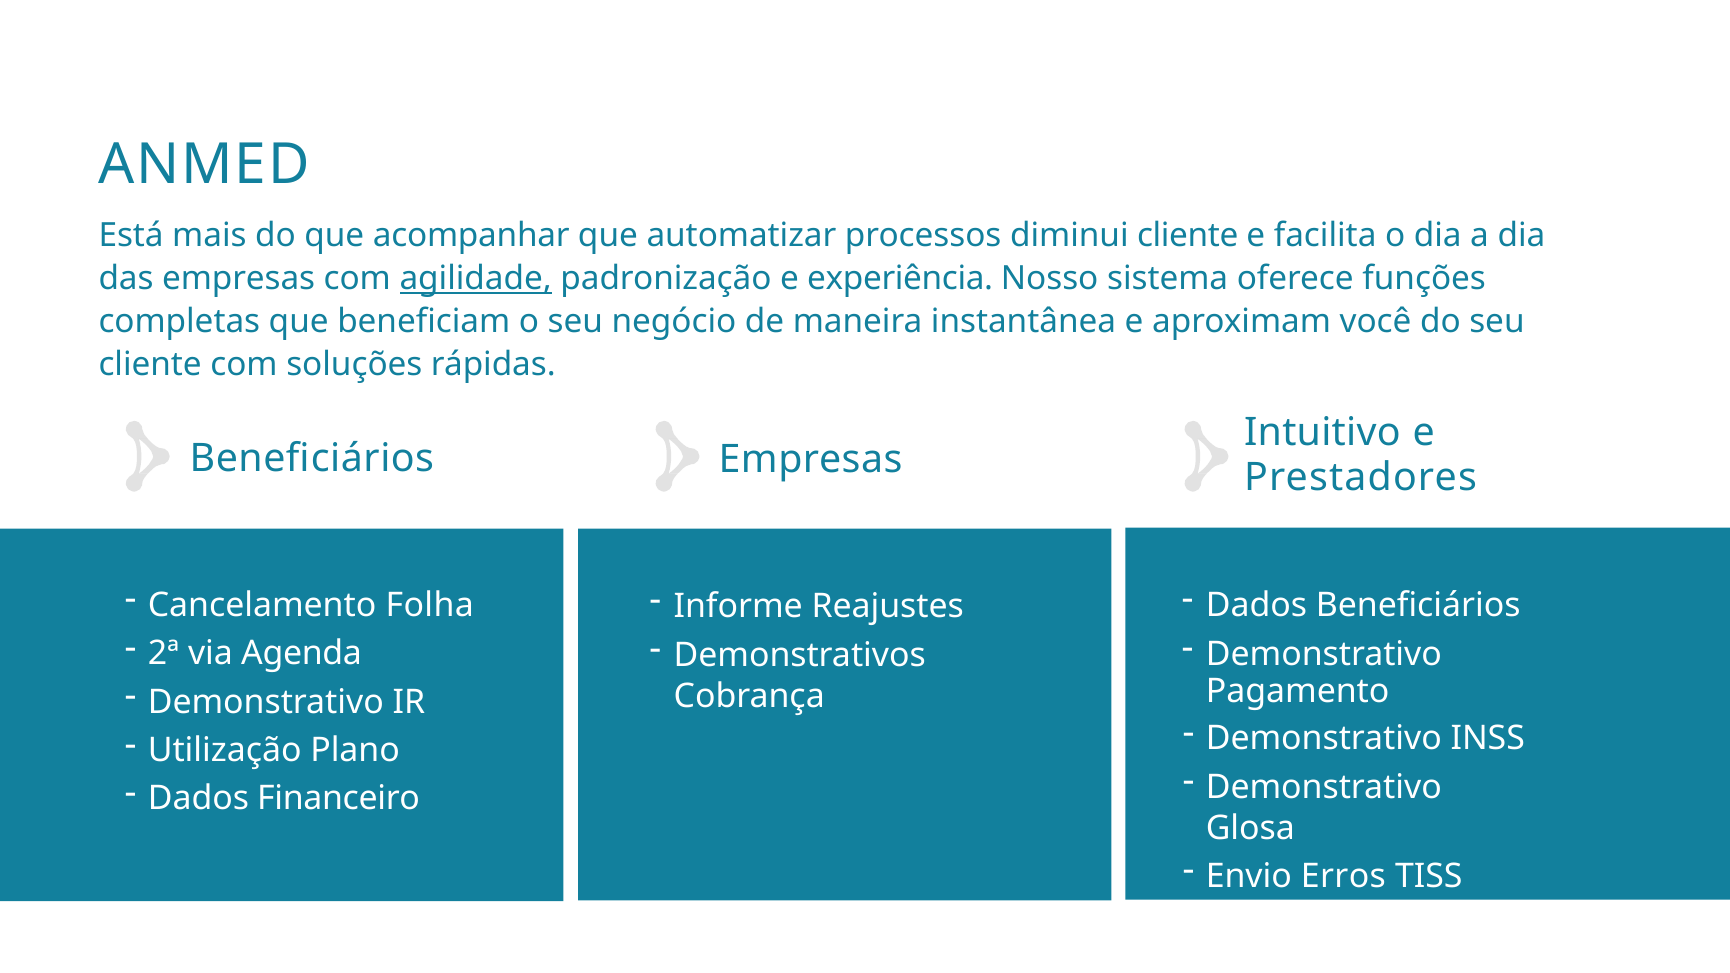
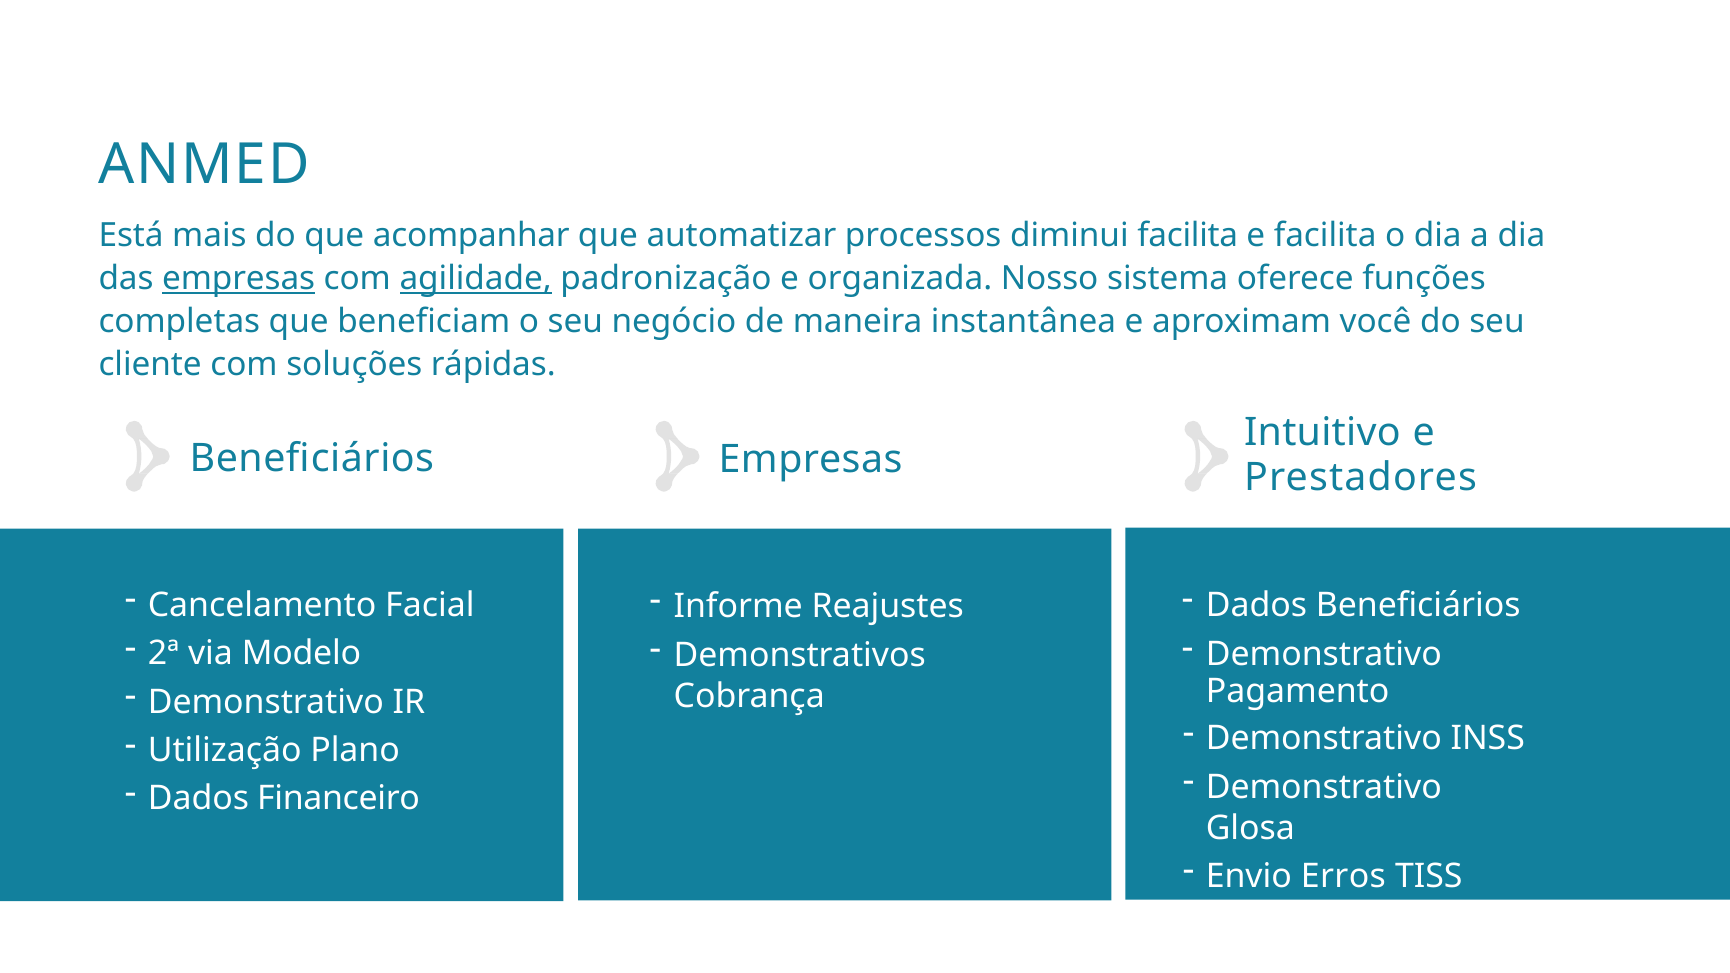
diminui cliente: cliente -> facilita
empresas at (239, 279) underline: none -> present
experiência: experiência -> organizada
Folha: Folha -> Facial
Agenda: Agenda -> Modelo
